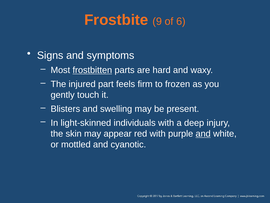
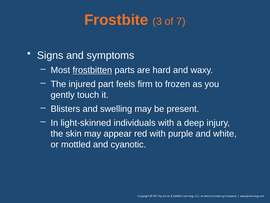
9: 9 -> 3
6: 6 -> 7
and at (203, 133) underline: present -> none
